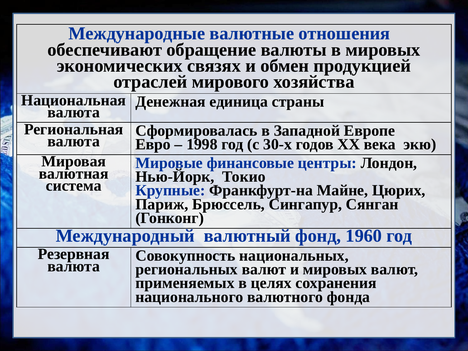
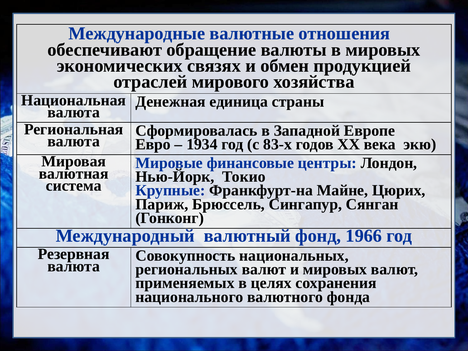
1998: 1998 -> 1934
30-х: 30-х -> 83-х
1960: 1960 -> 1966
